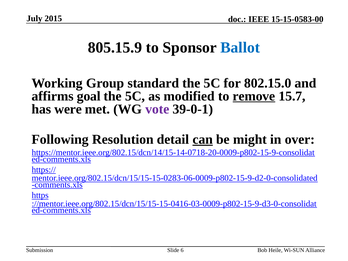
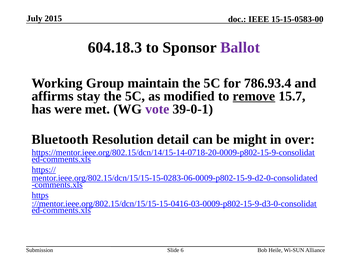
805.15.9: 805.15.9 -> 604.18.3
Ballot colour: blue -> purple
standard: standard -> maintain
802.15.0: 802.15.0 -> 786.93.4
goal: goal -> stay
Following: Following -> Bluetooth
can underline: present -> none
